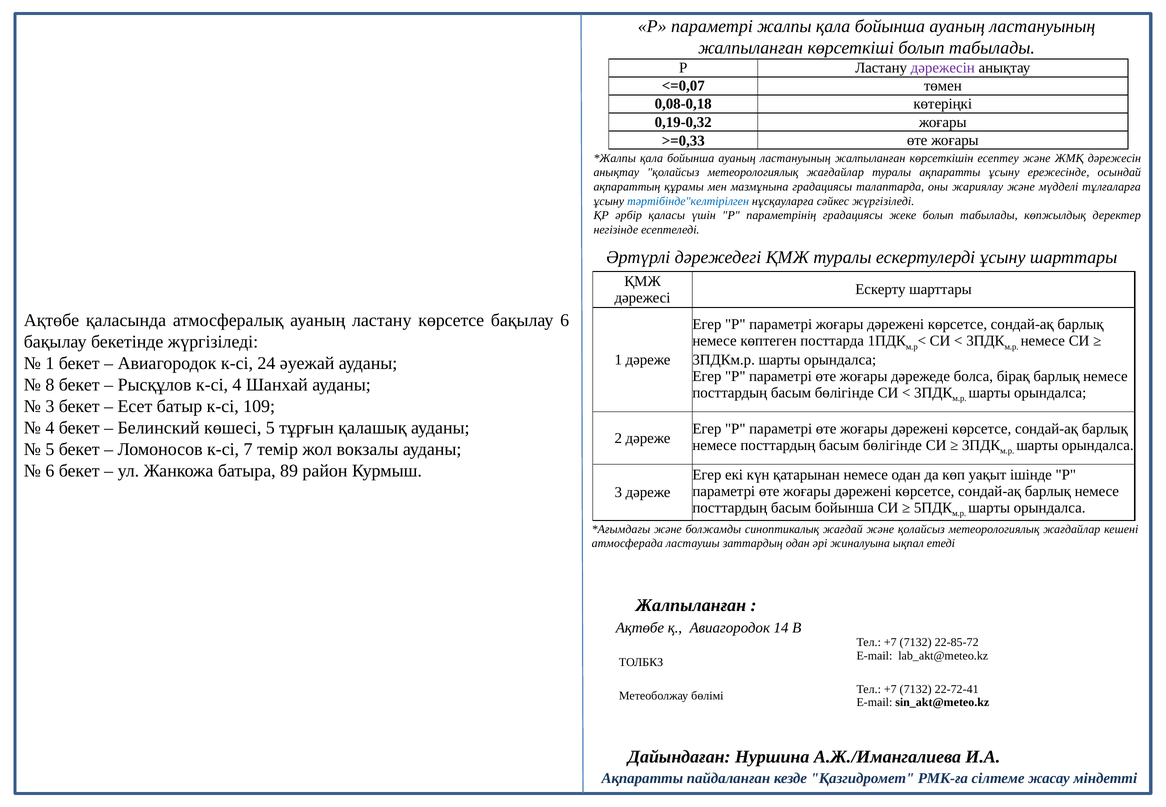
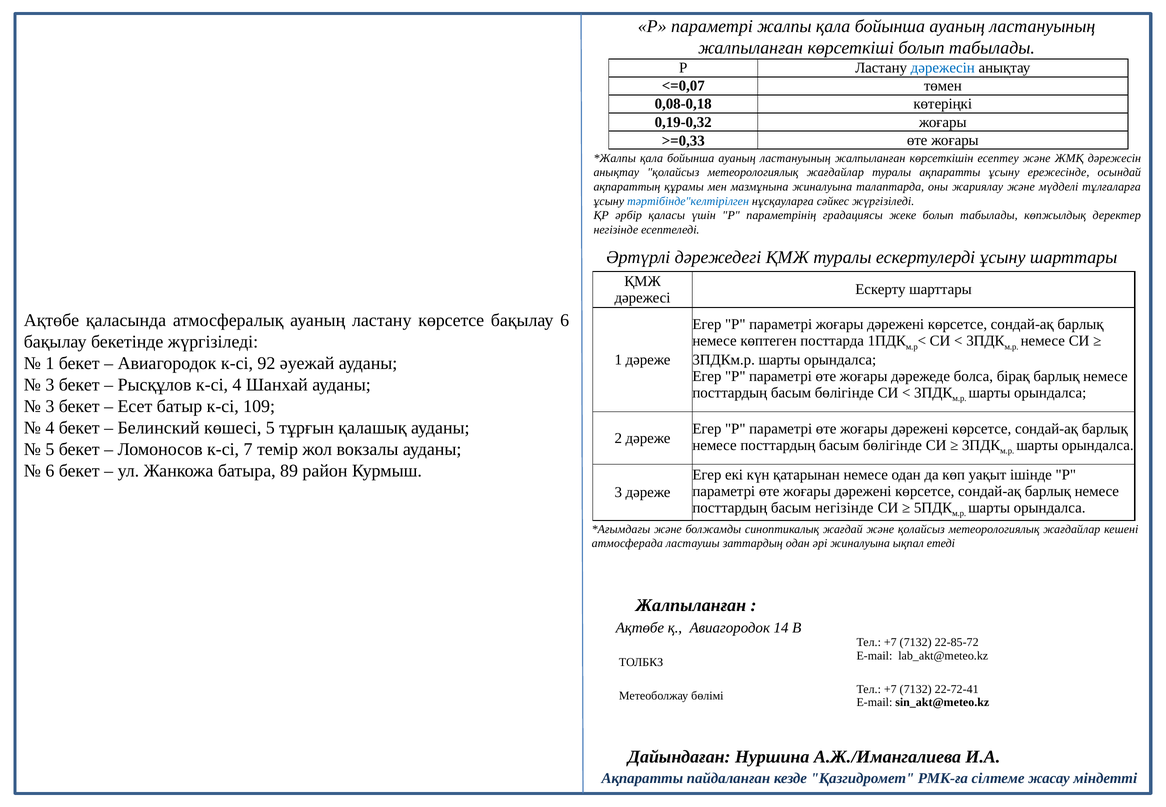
дәрежесін at (943, 68) colour: purple -> blue
мазмұнына градациясы: градациясы -> жиналуына
24: 24 -> 92
8 at (50, 385): 8 -> 3
басым бойынша: бойынша -> негізінде
